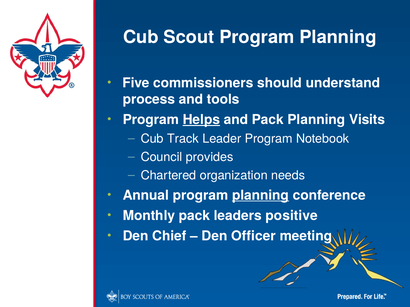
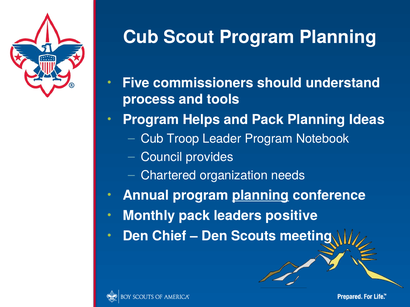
Helps underline: present -> none
Visits: Visits -> Ideas
Track: Track -> Troop
Officer: Officer -> Scouts
